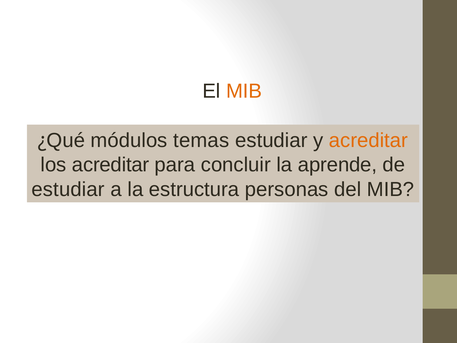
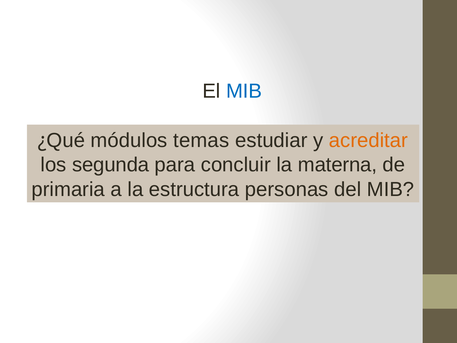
MIB at (244, 91) colour: orange -> blue
los acreditar: acreditar -> segunda
aprende: aprende -> materna
estudiar at (68, 189): estudiar -> primaria
